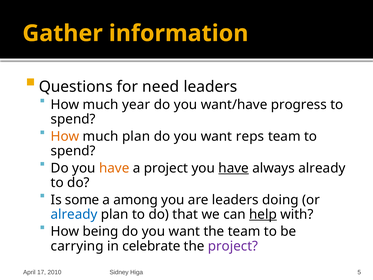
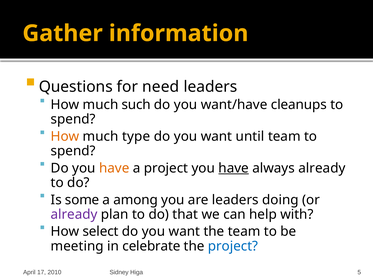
year: year -> such
progress: progress -> cleanups
much plan: plan -> type
reps: reps -> until
already at (74, 214) colour: blue -> purple
help underline: present -> none
being: being -> select
carrying: carrying -> meeting
project at (233, 246) colour: purple -> blue
